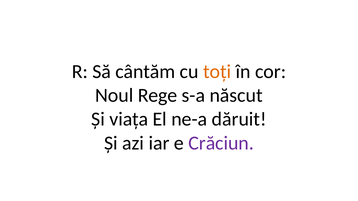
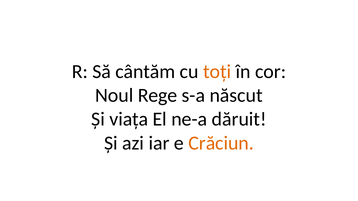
Crăciun colour: purple -> orange
